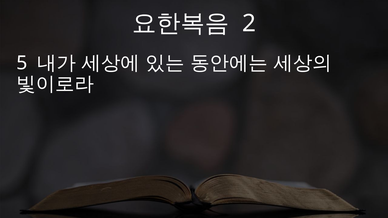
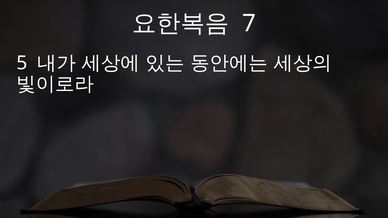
2: 2 -> 7
